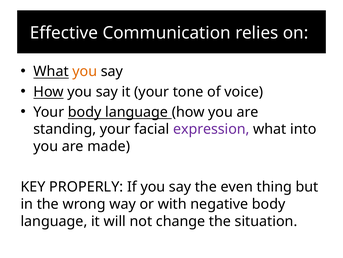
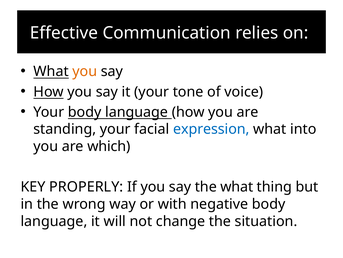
expression colour: purple -> blue
made: made -> which
the even: even -> what
